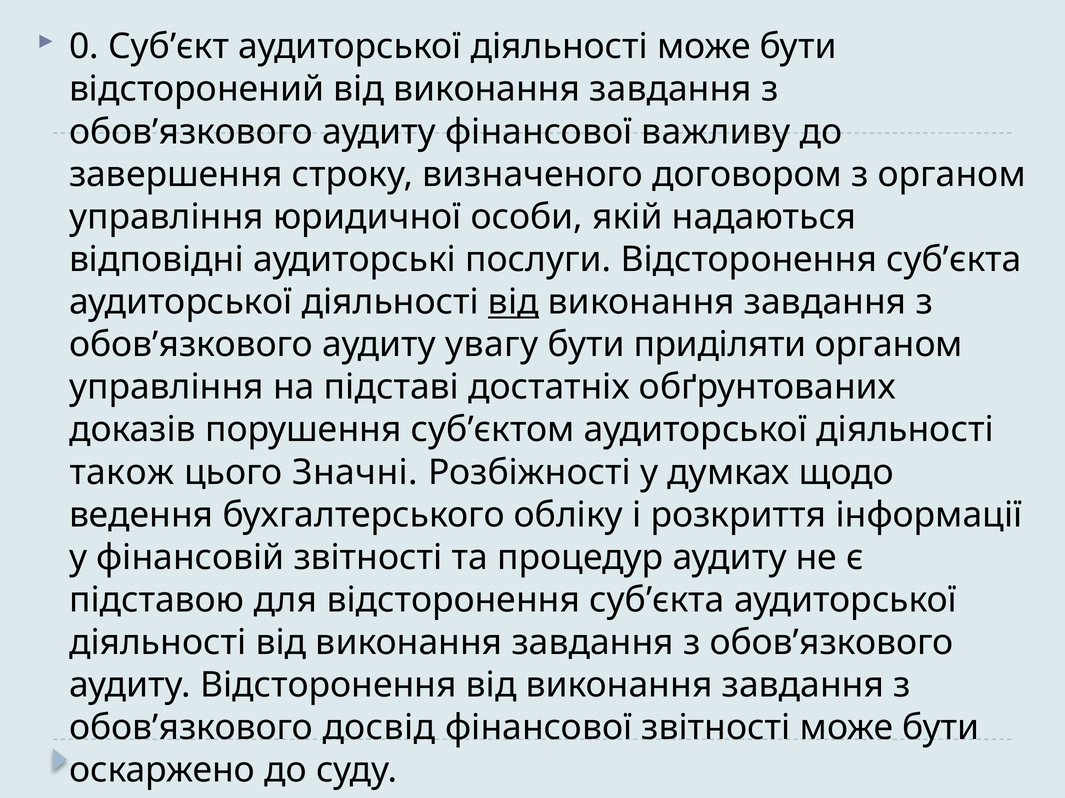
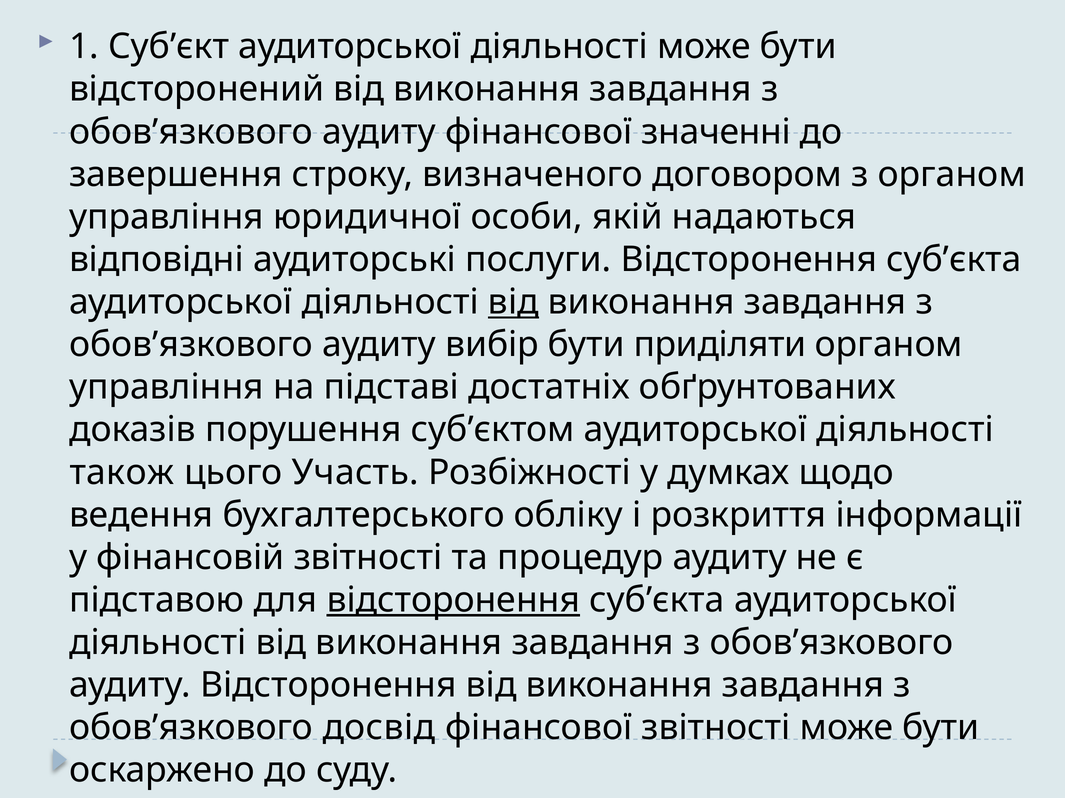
0: 0 -> 1
важливу: важливу -> значенні
увагу: увагу -> вибір
Значні: Значні -> Участь
відсторонення at (453, 601) underline: none -> present
